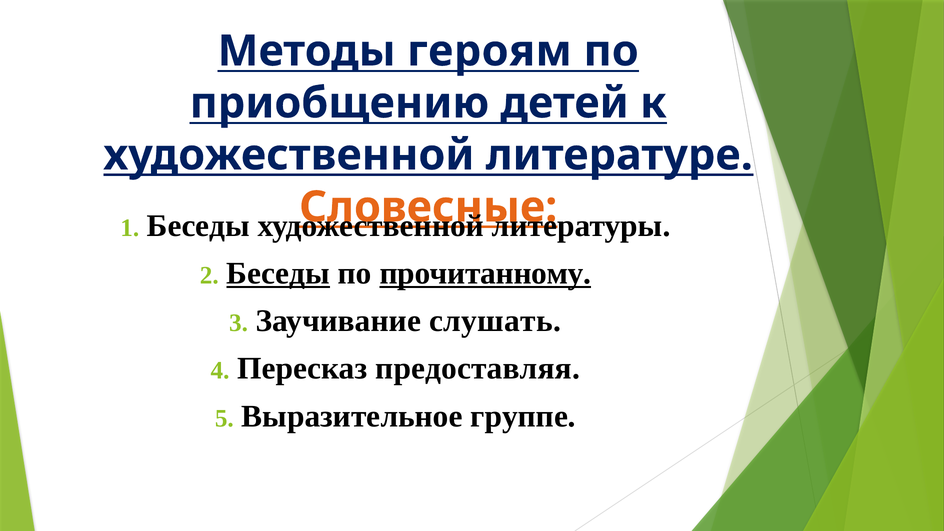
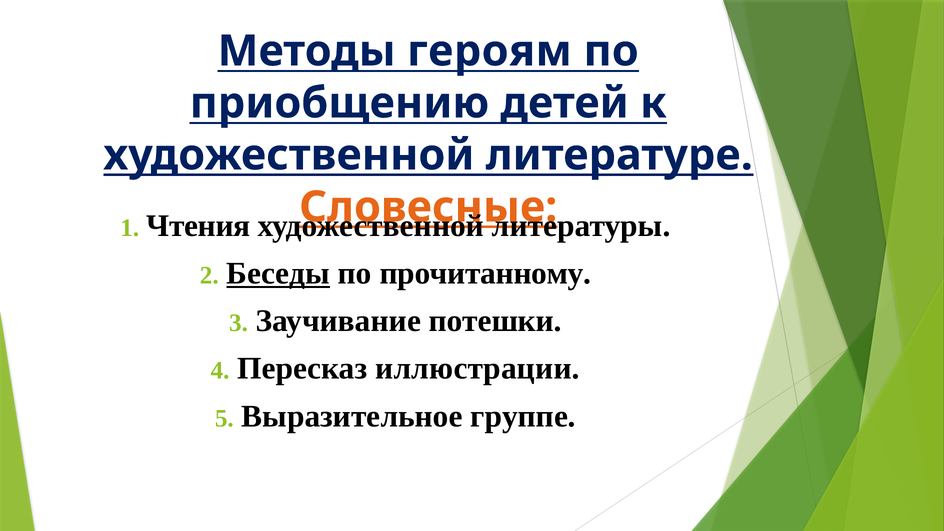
Беседы at (198, 226): Беседы -> Чтения
прочитанному underline: present -> none
слушать: слушать -> потешки
предоставляя: предоставляя -> иллюстрации
